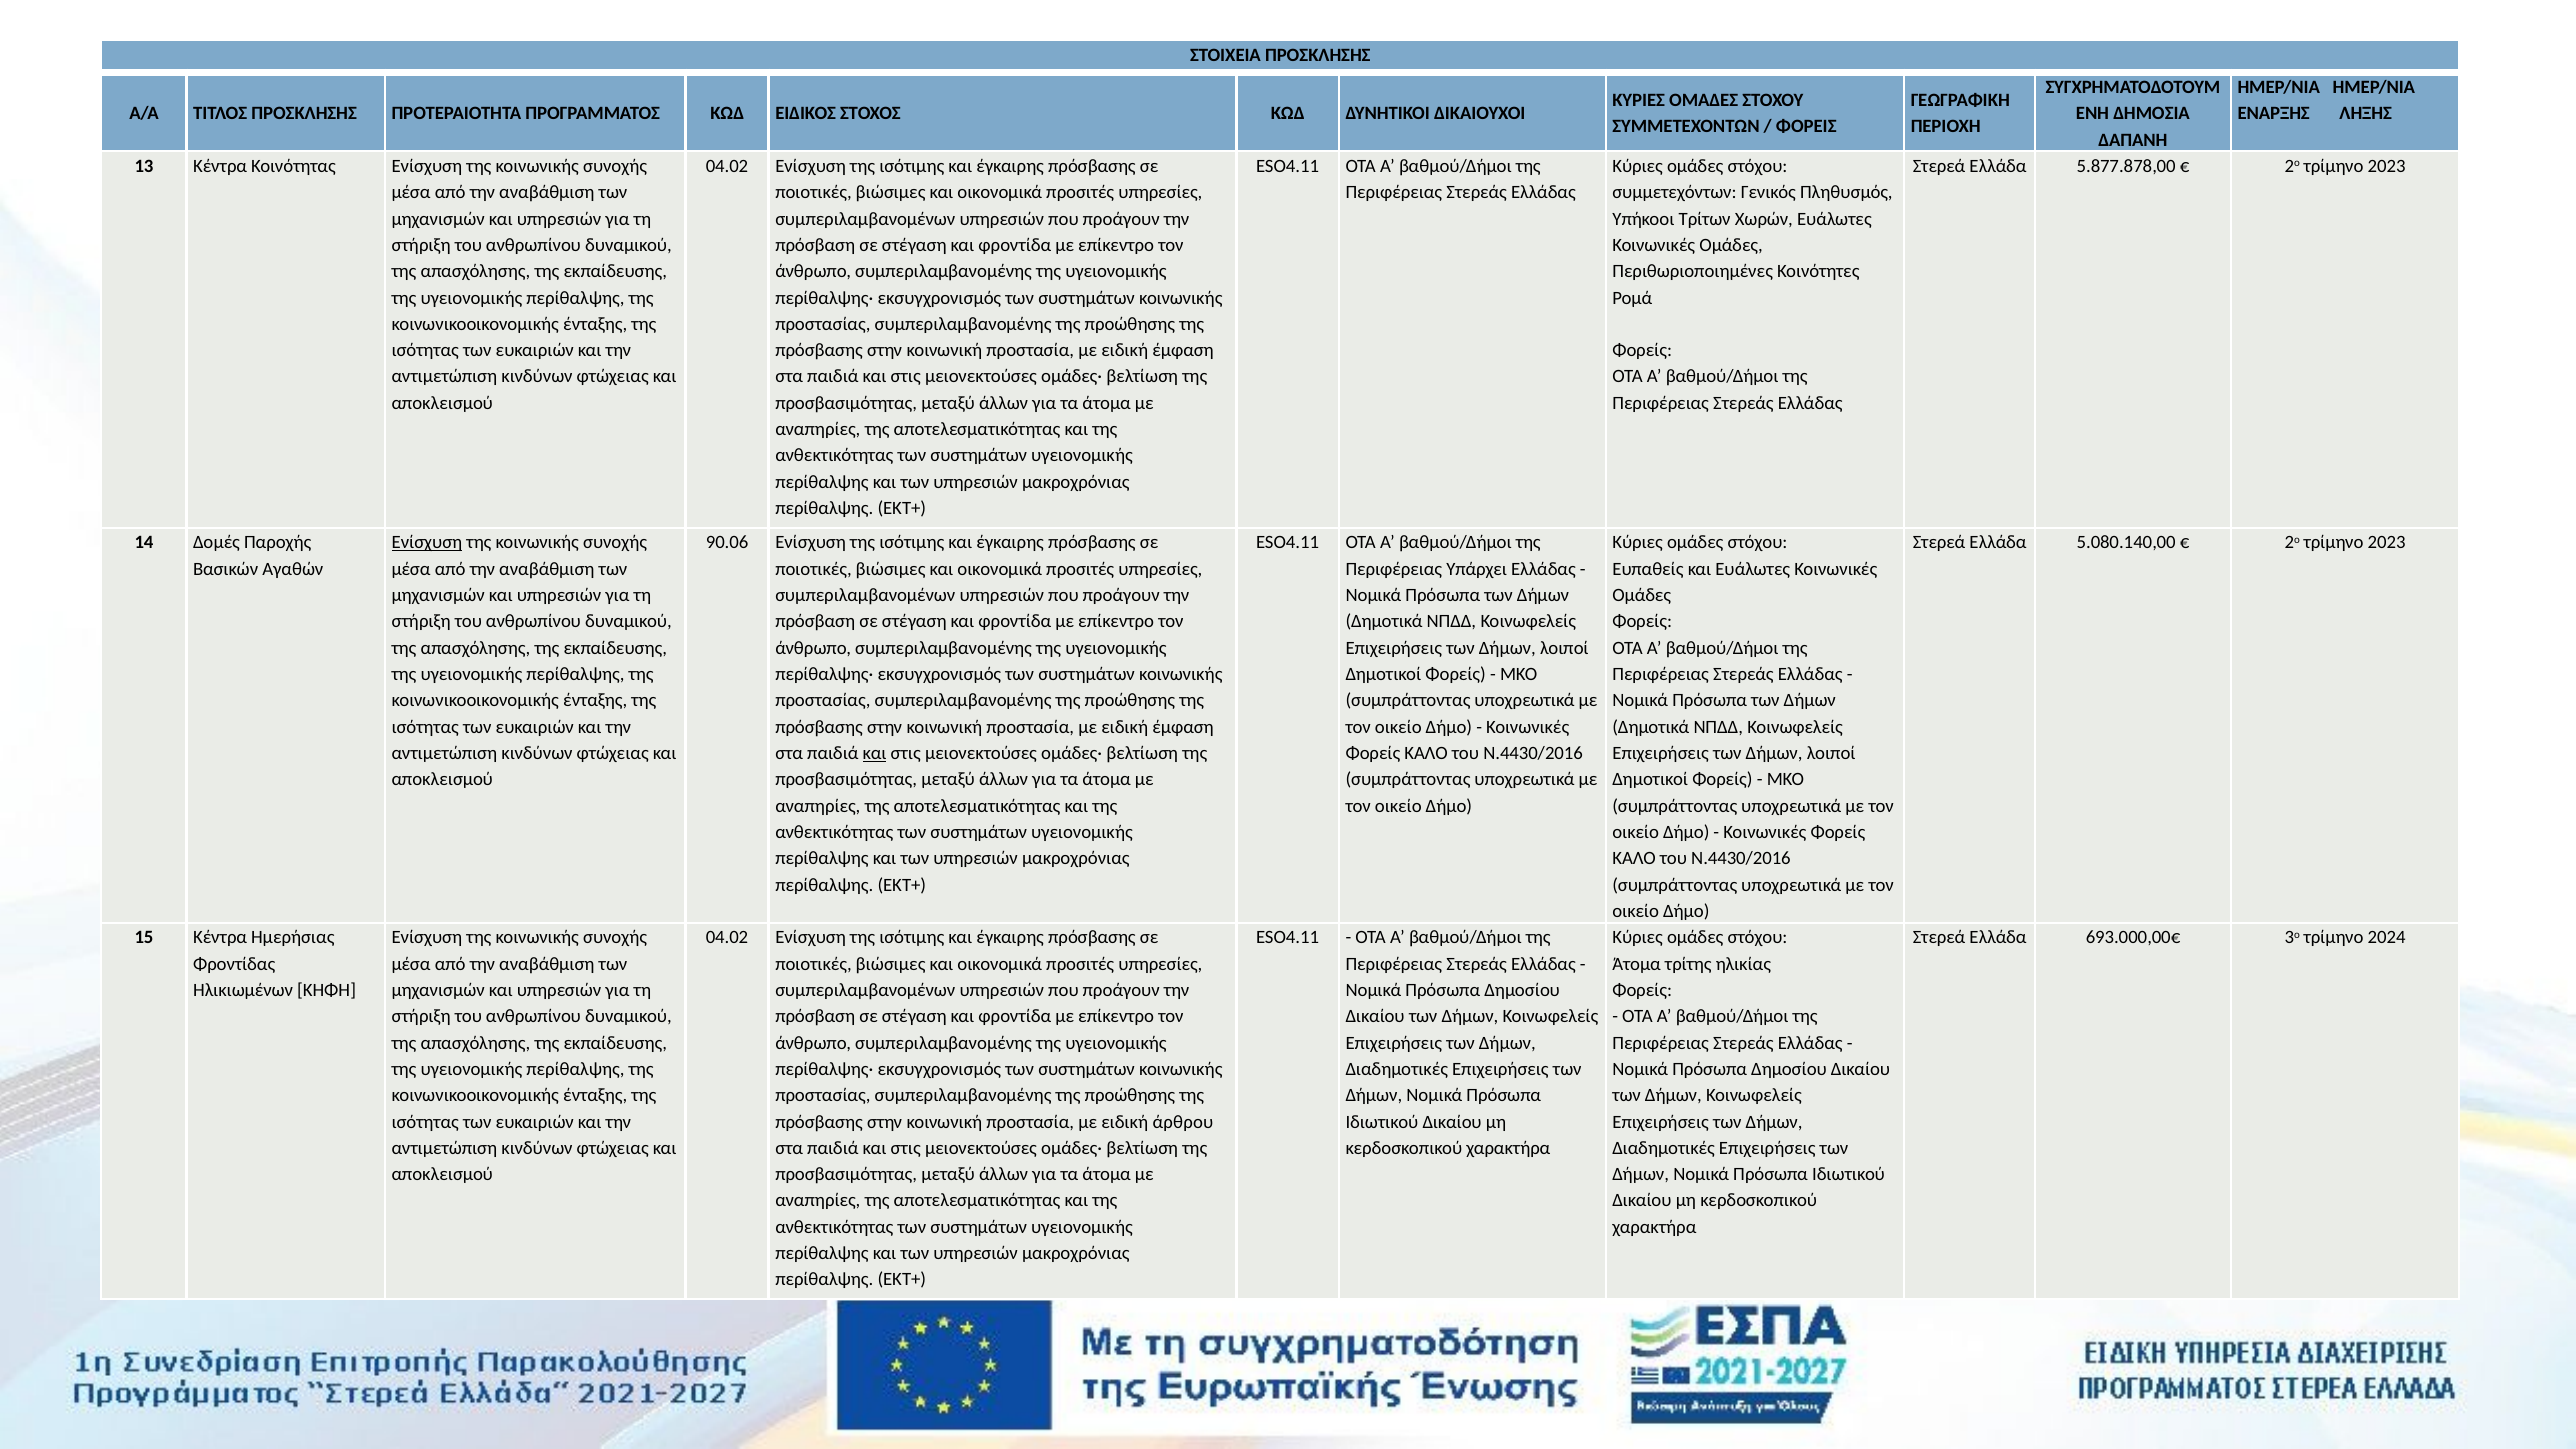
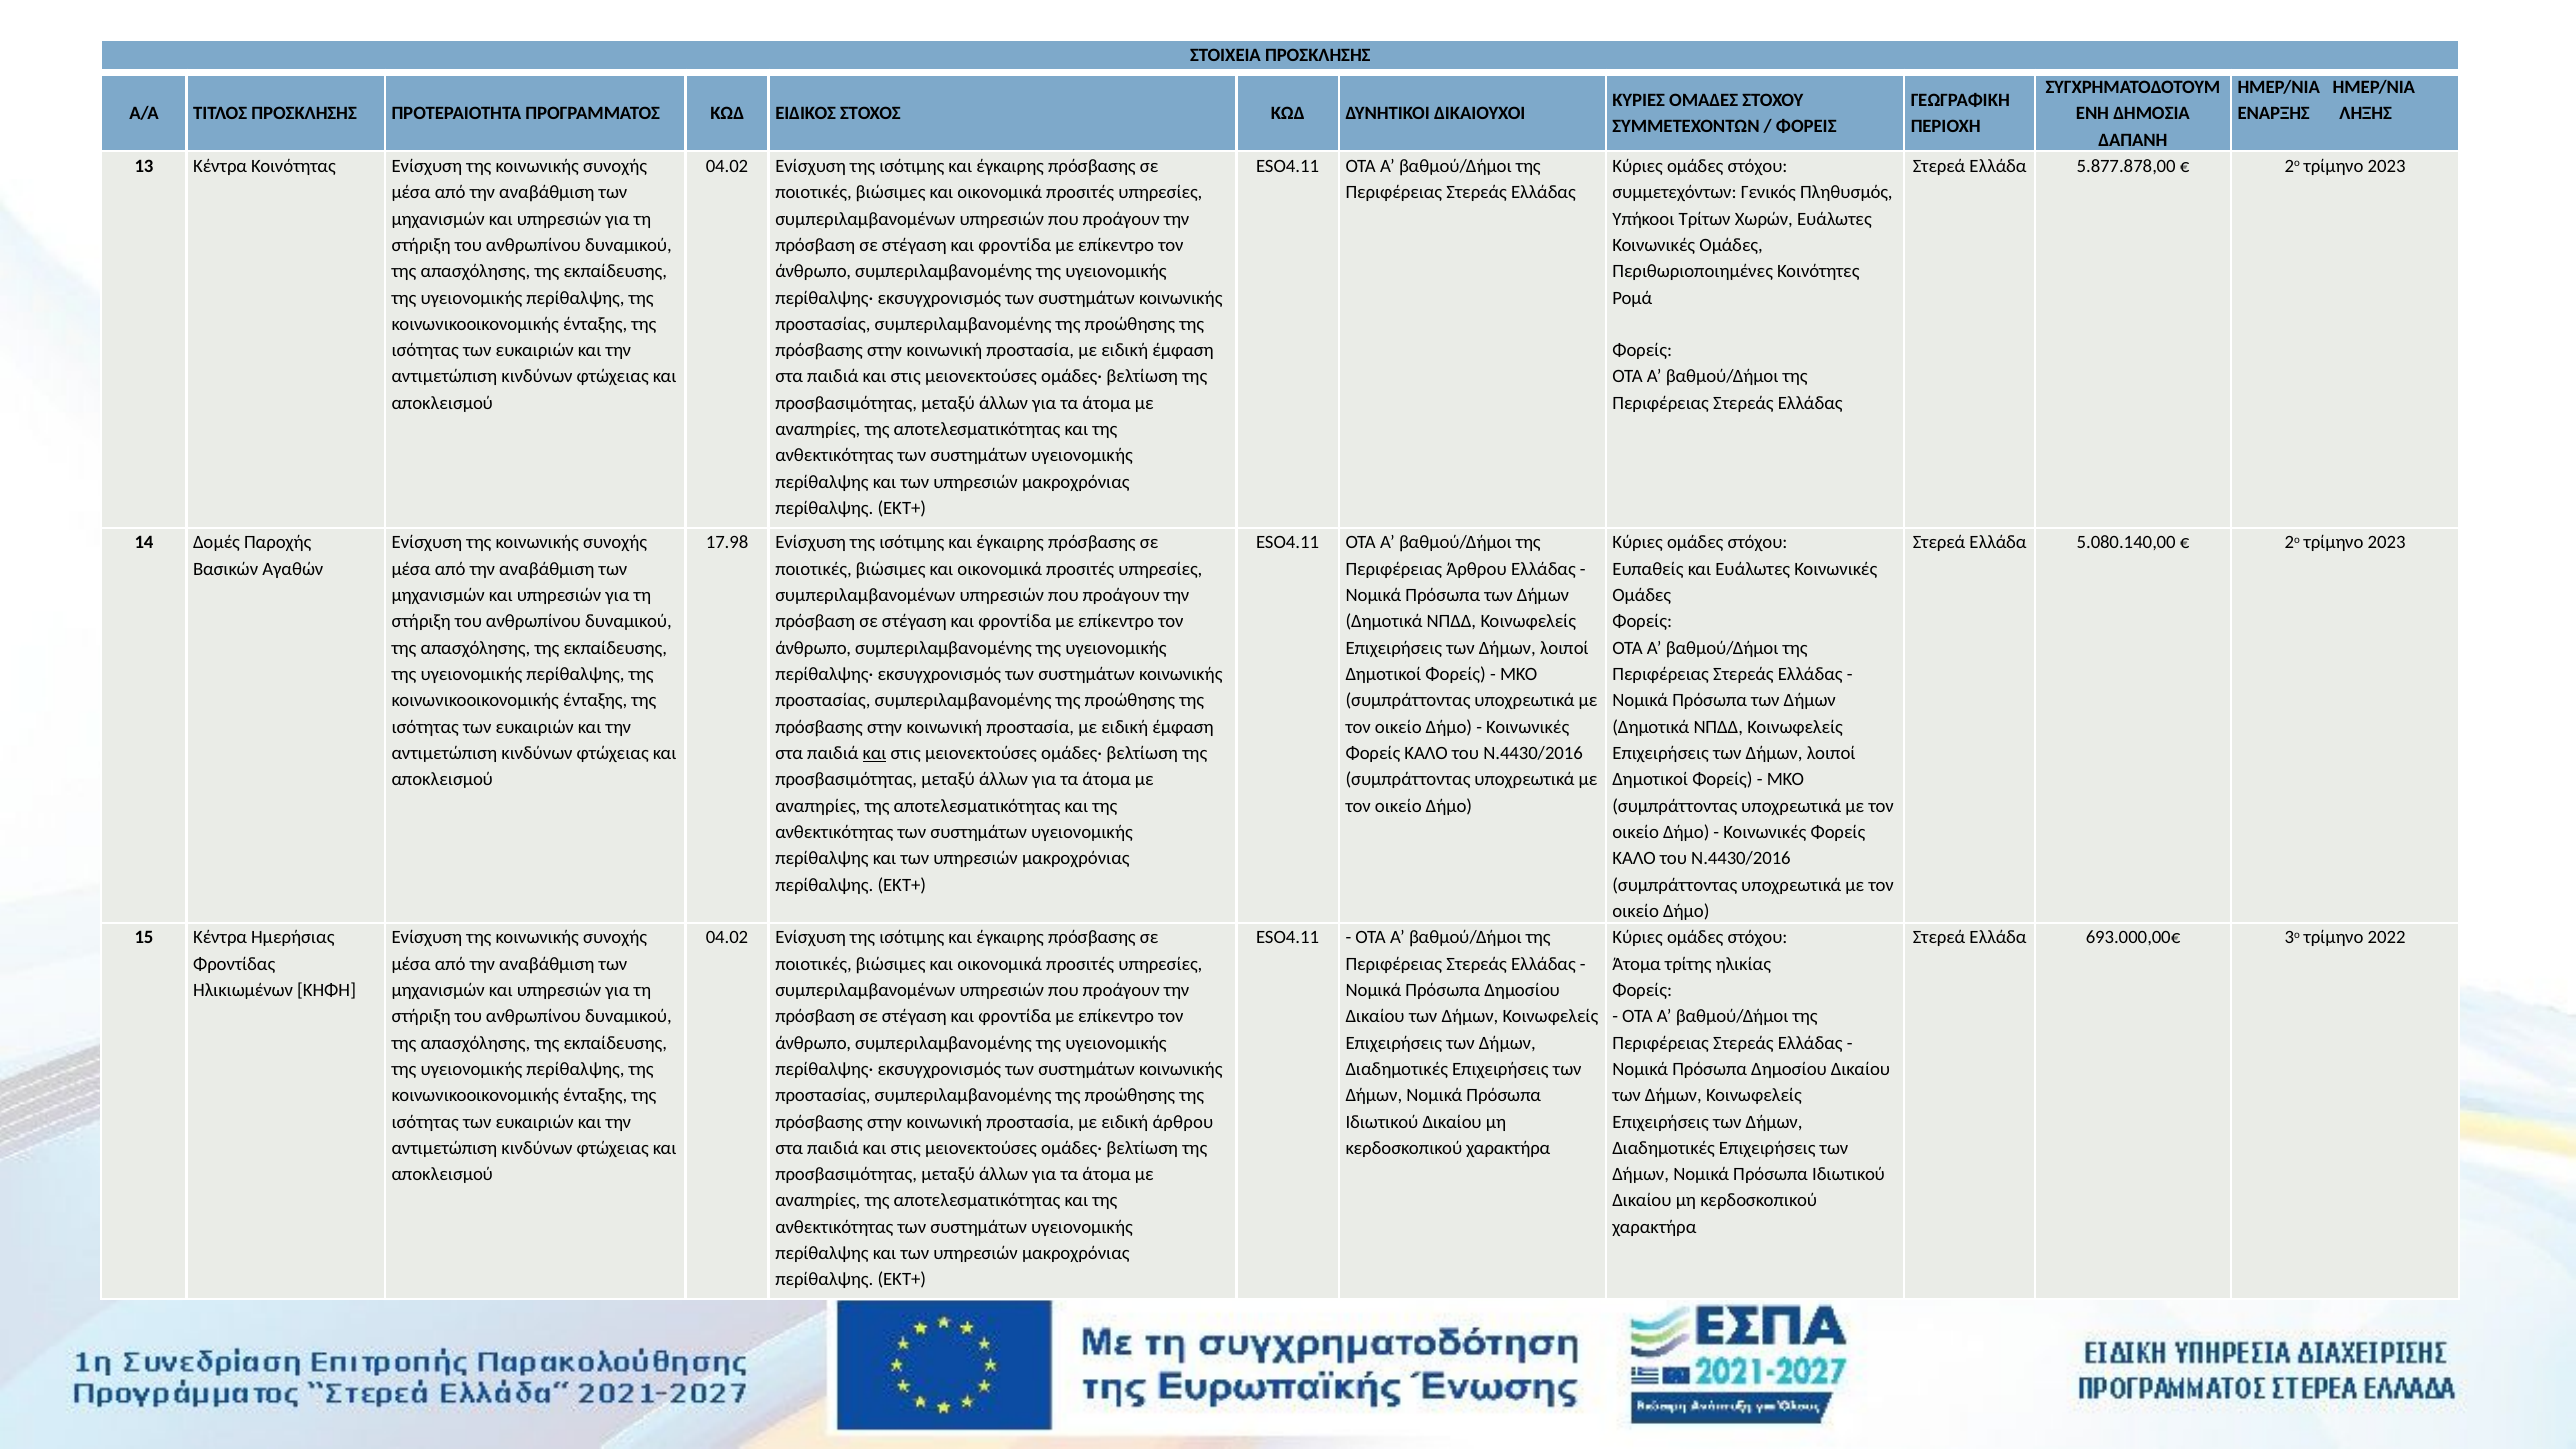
Ενίσχυση at (427, 543) underline: present -> none
90.06: 90.06 -> 17.98
Περιφέρειας Υπάρχει: Υπάρχει -> Άρθρου
2024: 2024 -> 2022
